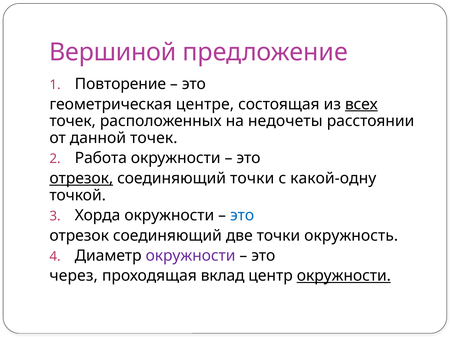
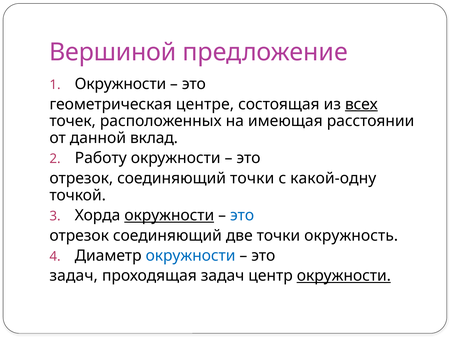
Повторение at (120, 84): Повторение -> Окружности
недочеты: недочеты -> имеющая
данной точек: точек -> вклад
Работа: Работа -> Работу
отрезок at (81, 178) underline: present -> none
окружности at (169, 215) underline: none -> present
окружности at (191, 255) colour: purple -> blue
через at (74, 275): через -> задач
проходящая вклад: вклад -> задач
